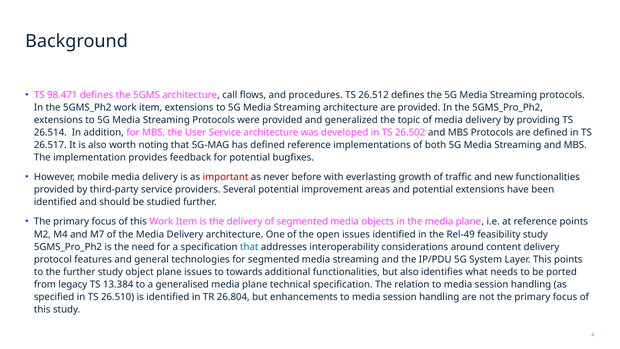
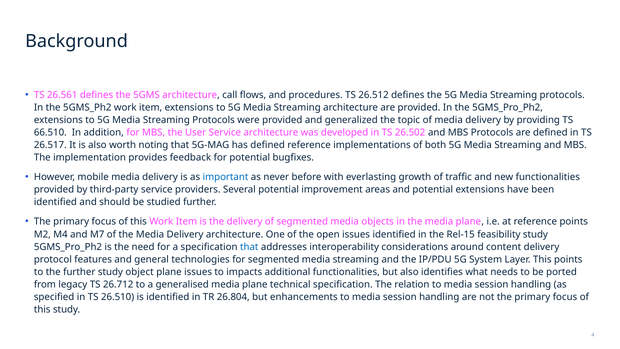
98.471: 98.471 -> 26.561
26.514: 26.514 -> 66.510
important colour: red -> blue
Rel-49: Rel-49 -> Rel-15
towards: towards -> impacts
13.384: 13.384 -> 26.712
